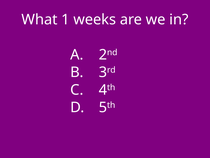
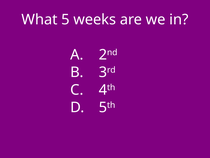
What 1: 1 -> 5
